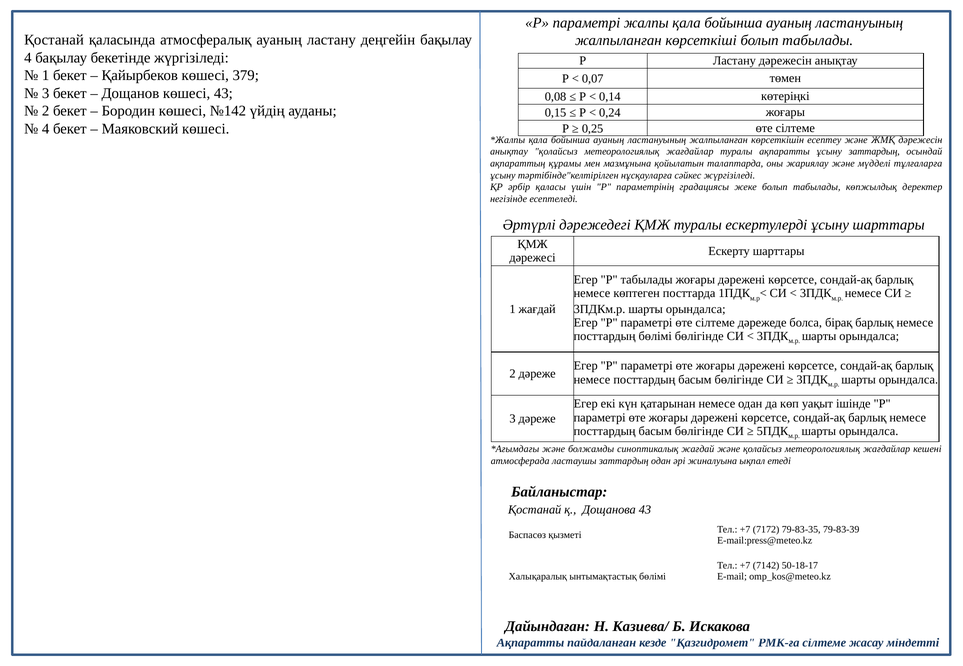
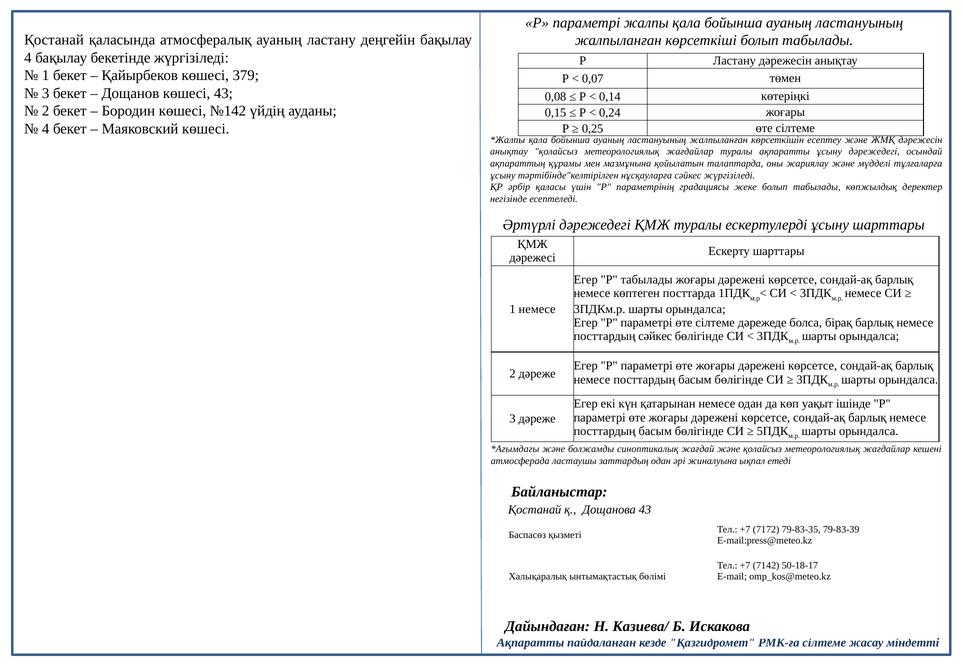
ұсыну заттардың: заттардың -> дәрежедегі
1 жағдай: жағдай -> немесе
посттардың бөлімі: бөлімі -> сәйкес
